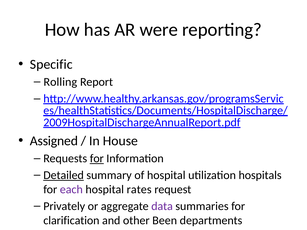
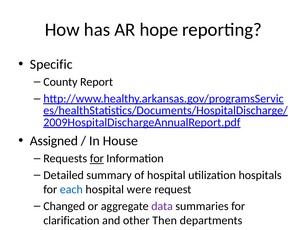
were: were -> hope
Rolling: Rolling -> County
Detailed underline: present -> none
each colour: purple -> blue
rates: rates -> were
Privately: Privately -> Changed
Been: Been -> Then
